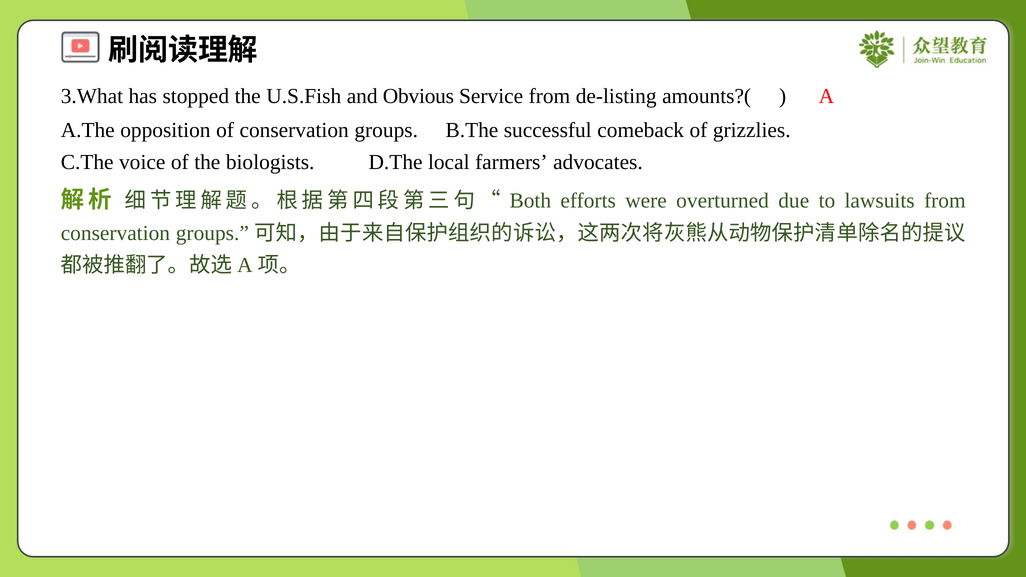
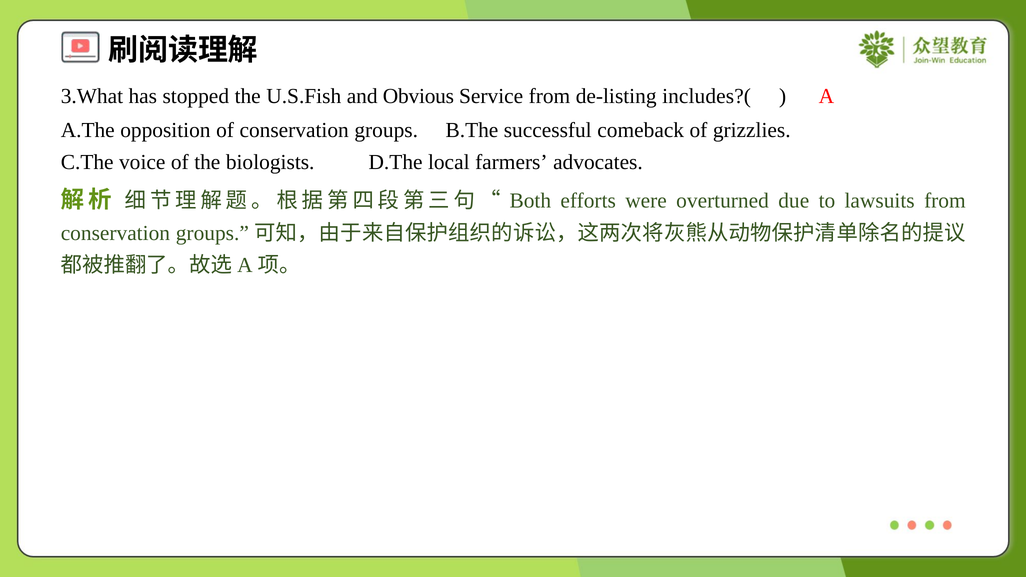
amounts?(: amounts?( -> includes?(
